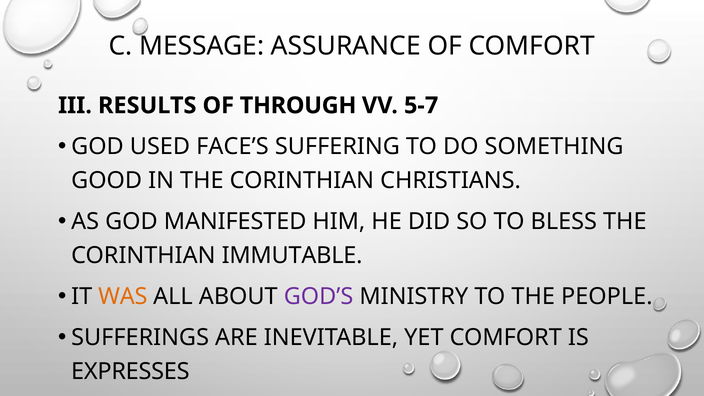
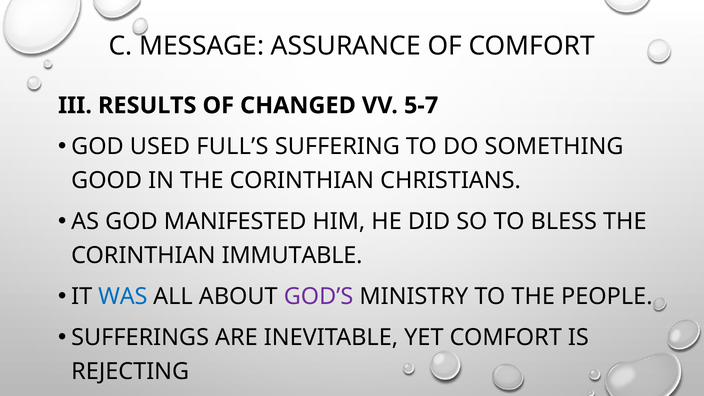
THROUGH: THROUGH -> CHANGED
FACE’S: FACE’S -> FULL’S
WAS colour: orange -> blue
EXPRESSES: EXPRESSES -> REJECTING
